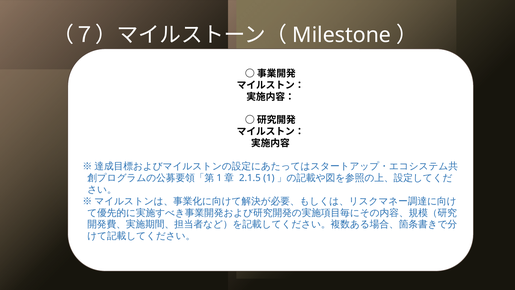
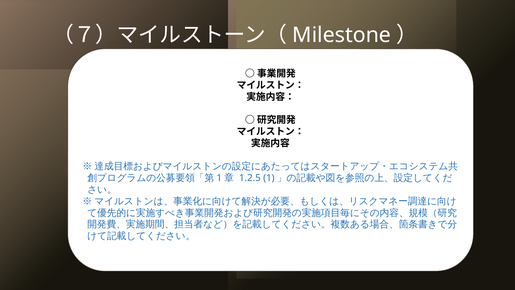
2.1.5: 2.1.5 -> 1.2.5
